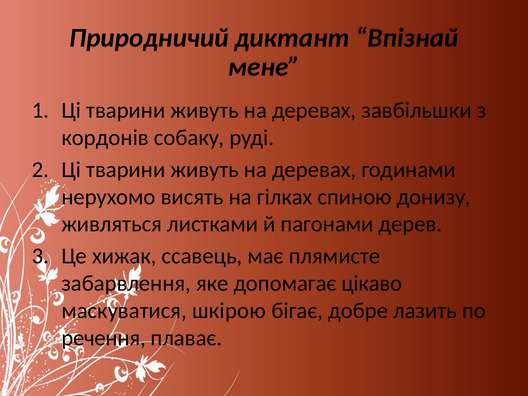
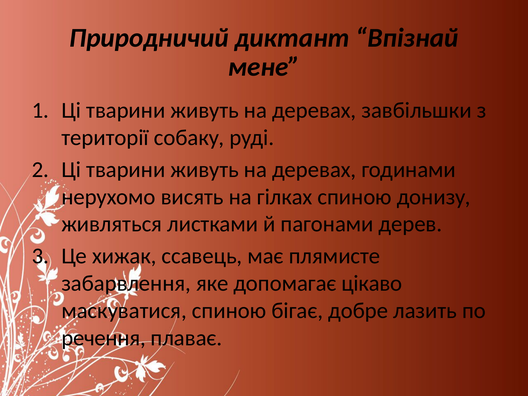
кордонів: кордонів -> території
маскуватися шкірою: шкірою -> спиною
